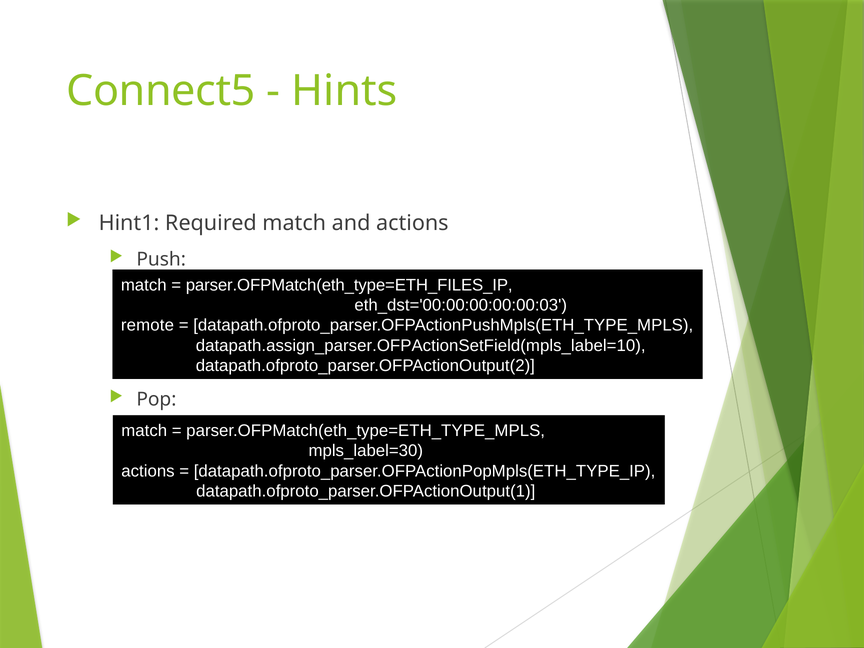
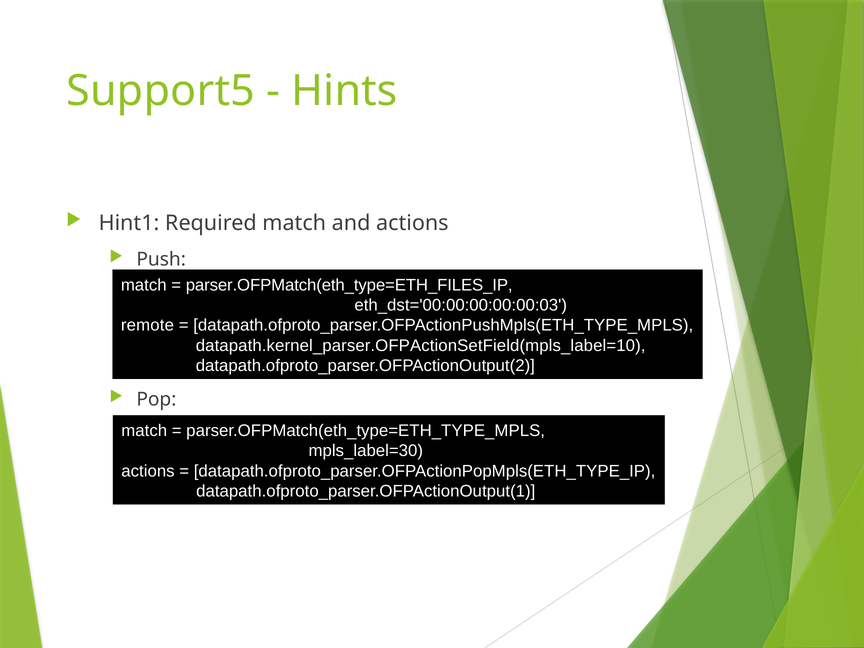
Connect5: Connect5 -> Support5
datapath.assign_parser.OFPActionSetField(mpls_label=10: datapath.assign_parser.OFPActionSetField(mpls_label=10 -> datapath.kernel_parser.OFPActionSetField(mpls_label=10
